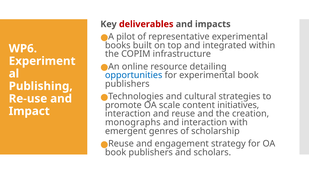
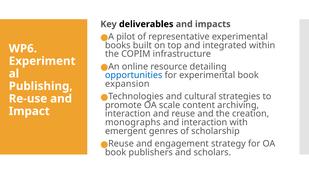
deliverables colour: red -> black
publishers at (127, 84): publishers -> expansion
initiatives: initiatives -> archiving
